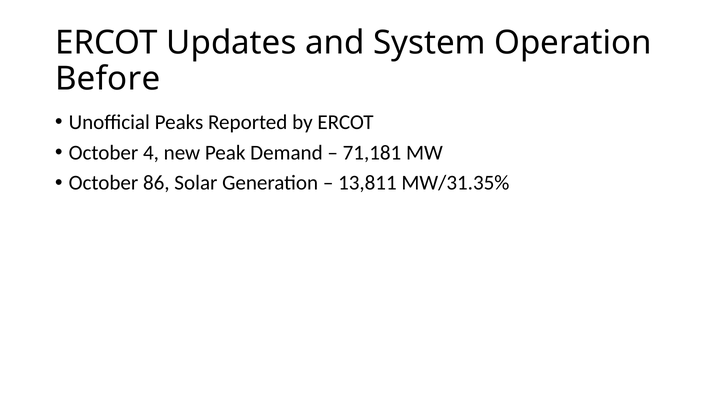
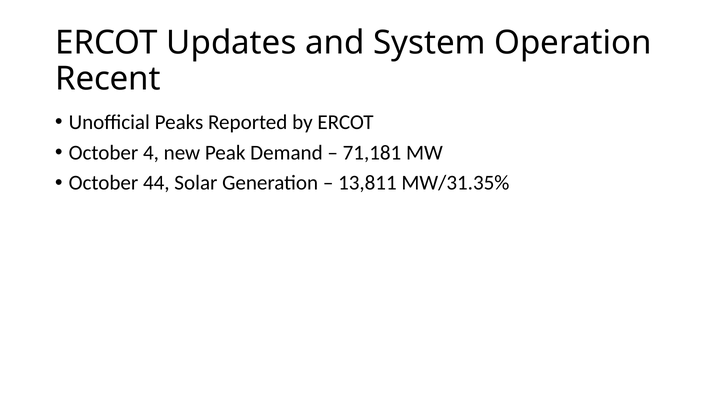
Before: Before -> Recent
86: 86 -> 44
